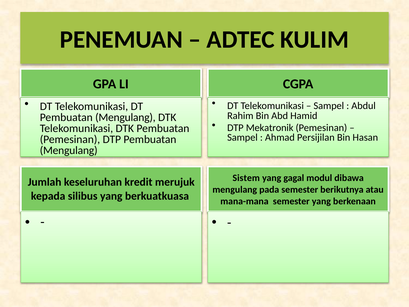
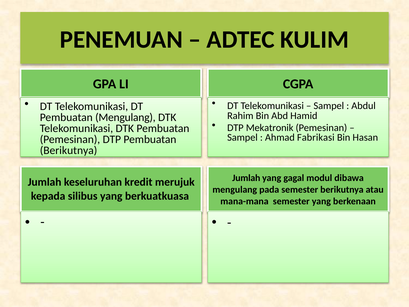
Persijilan: Persijilan -> Fabrikasi
Mengulang at (69, 150): Mengulang -> Berikutnya
Sistem at (246, 178): Sistem -> Jumlah
